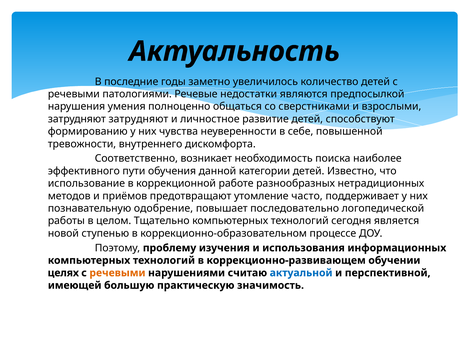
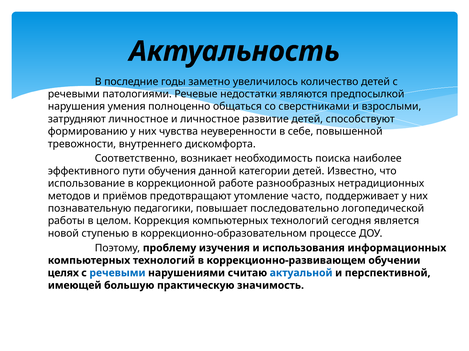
затрудняют затрудняют: затрудняют -> личностное
одобрение: одобрение -> педагогики
Тщательно: Тщательно -> Коррекция
речевыми at (117, 273) colour: orange -> blue
